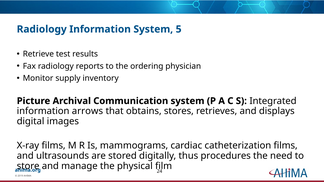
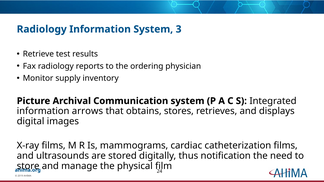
5: 5 -> 3
procedures: procedures -> notification
